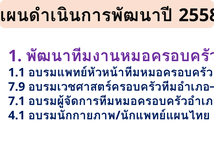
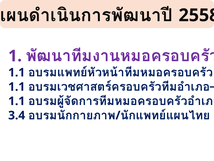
7.9 at (17, 87): 7.9 -> 1.1
7.1 at (17, 101): 7.1 -> 1.1
4.1: 4.1 -> 3.4
